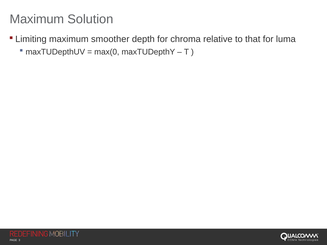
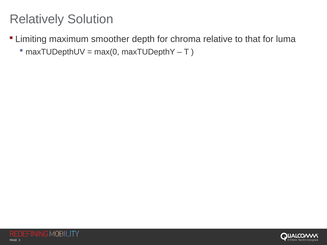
Maximum at (37, 19): Maximum -> Relatively
